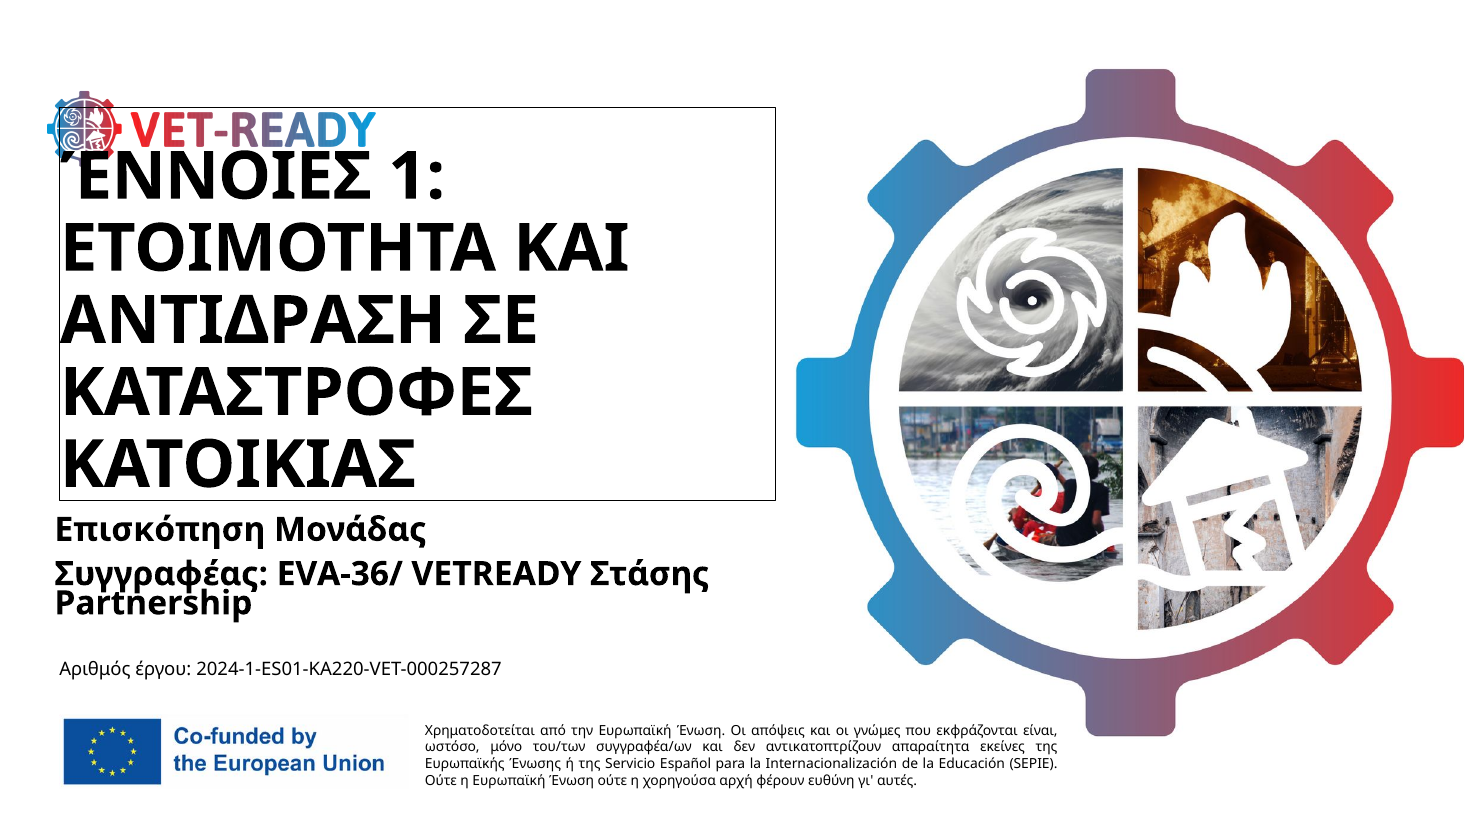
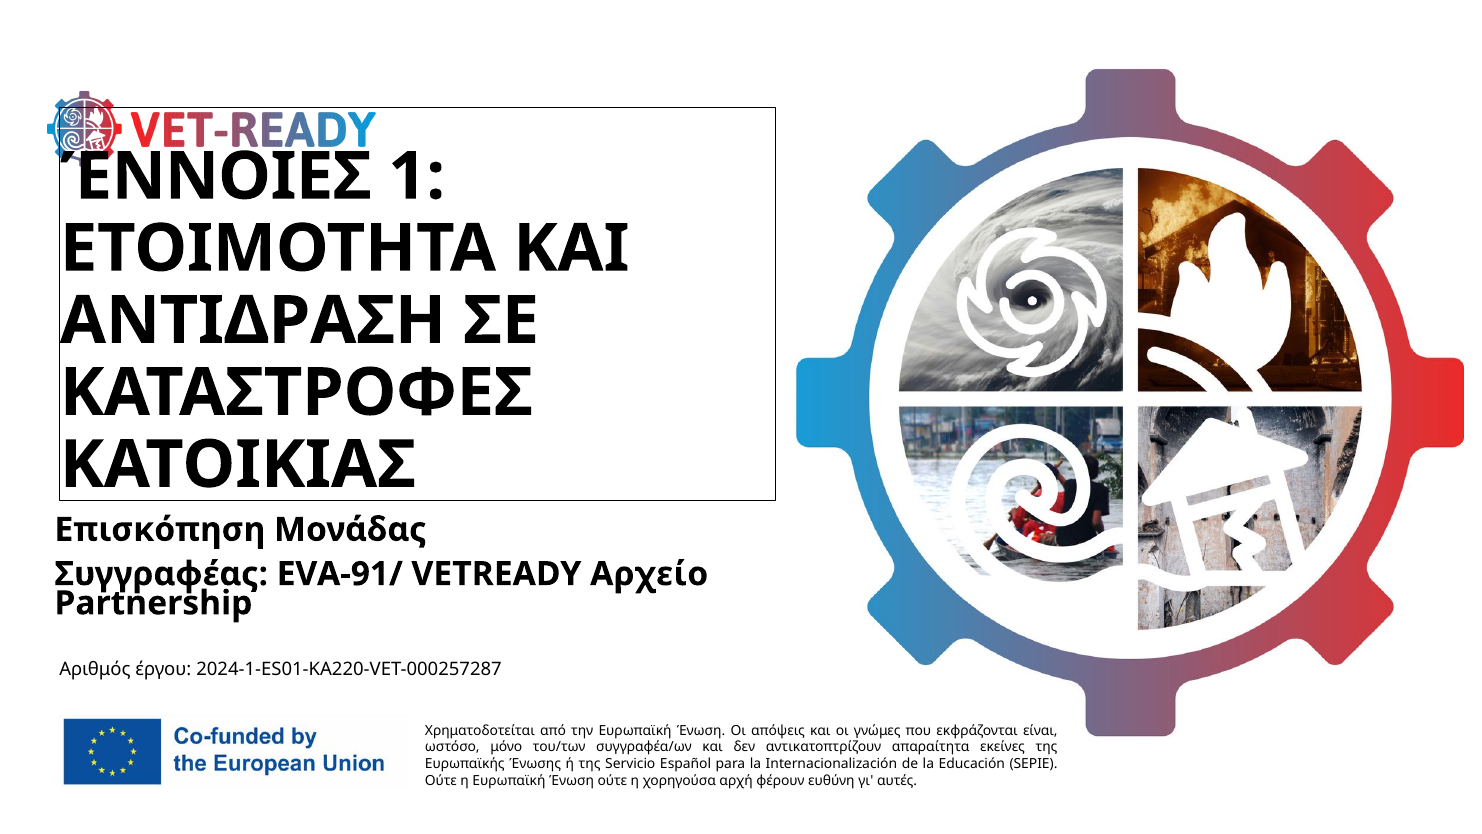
EVA-36/: EVA-36/ -> EVA-91/
Στάσης: Στάσης -> Αρχείο
